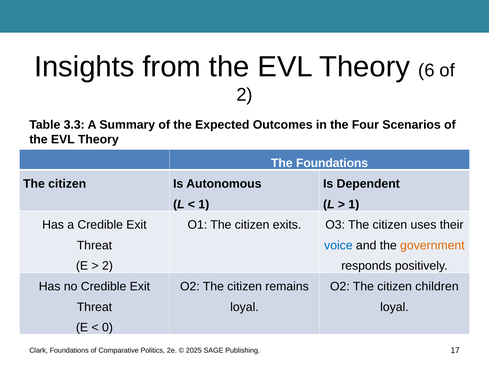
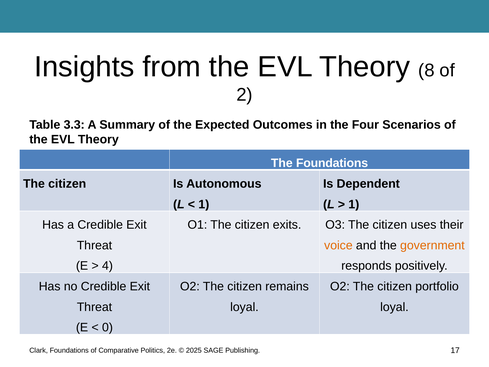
6: 6 -> 8
voice colour: blue -> orange
2 at (107, 266): 2 -> 4
children: children -> portfolio
